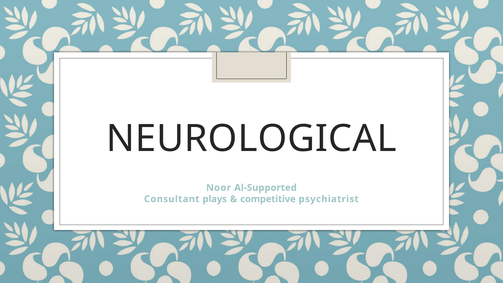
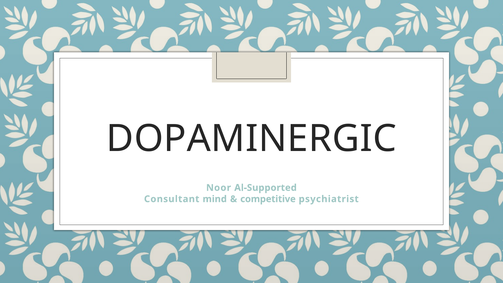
NEUROLOGICAL: NEUROLOGICAL -> DOPAMINERGIC
plays: plays -> mind
